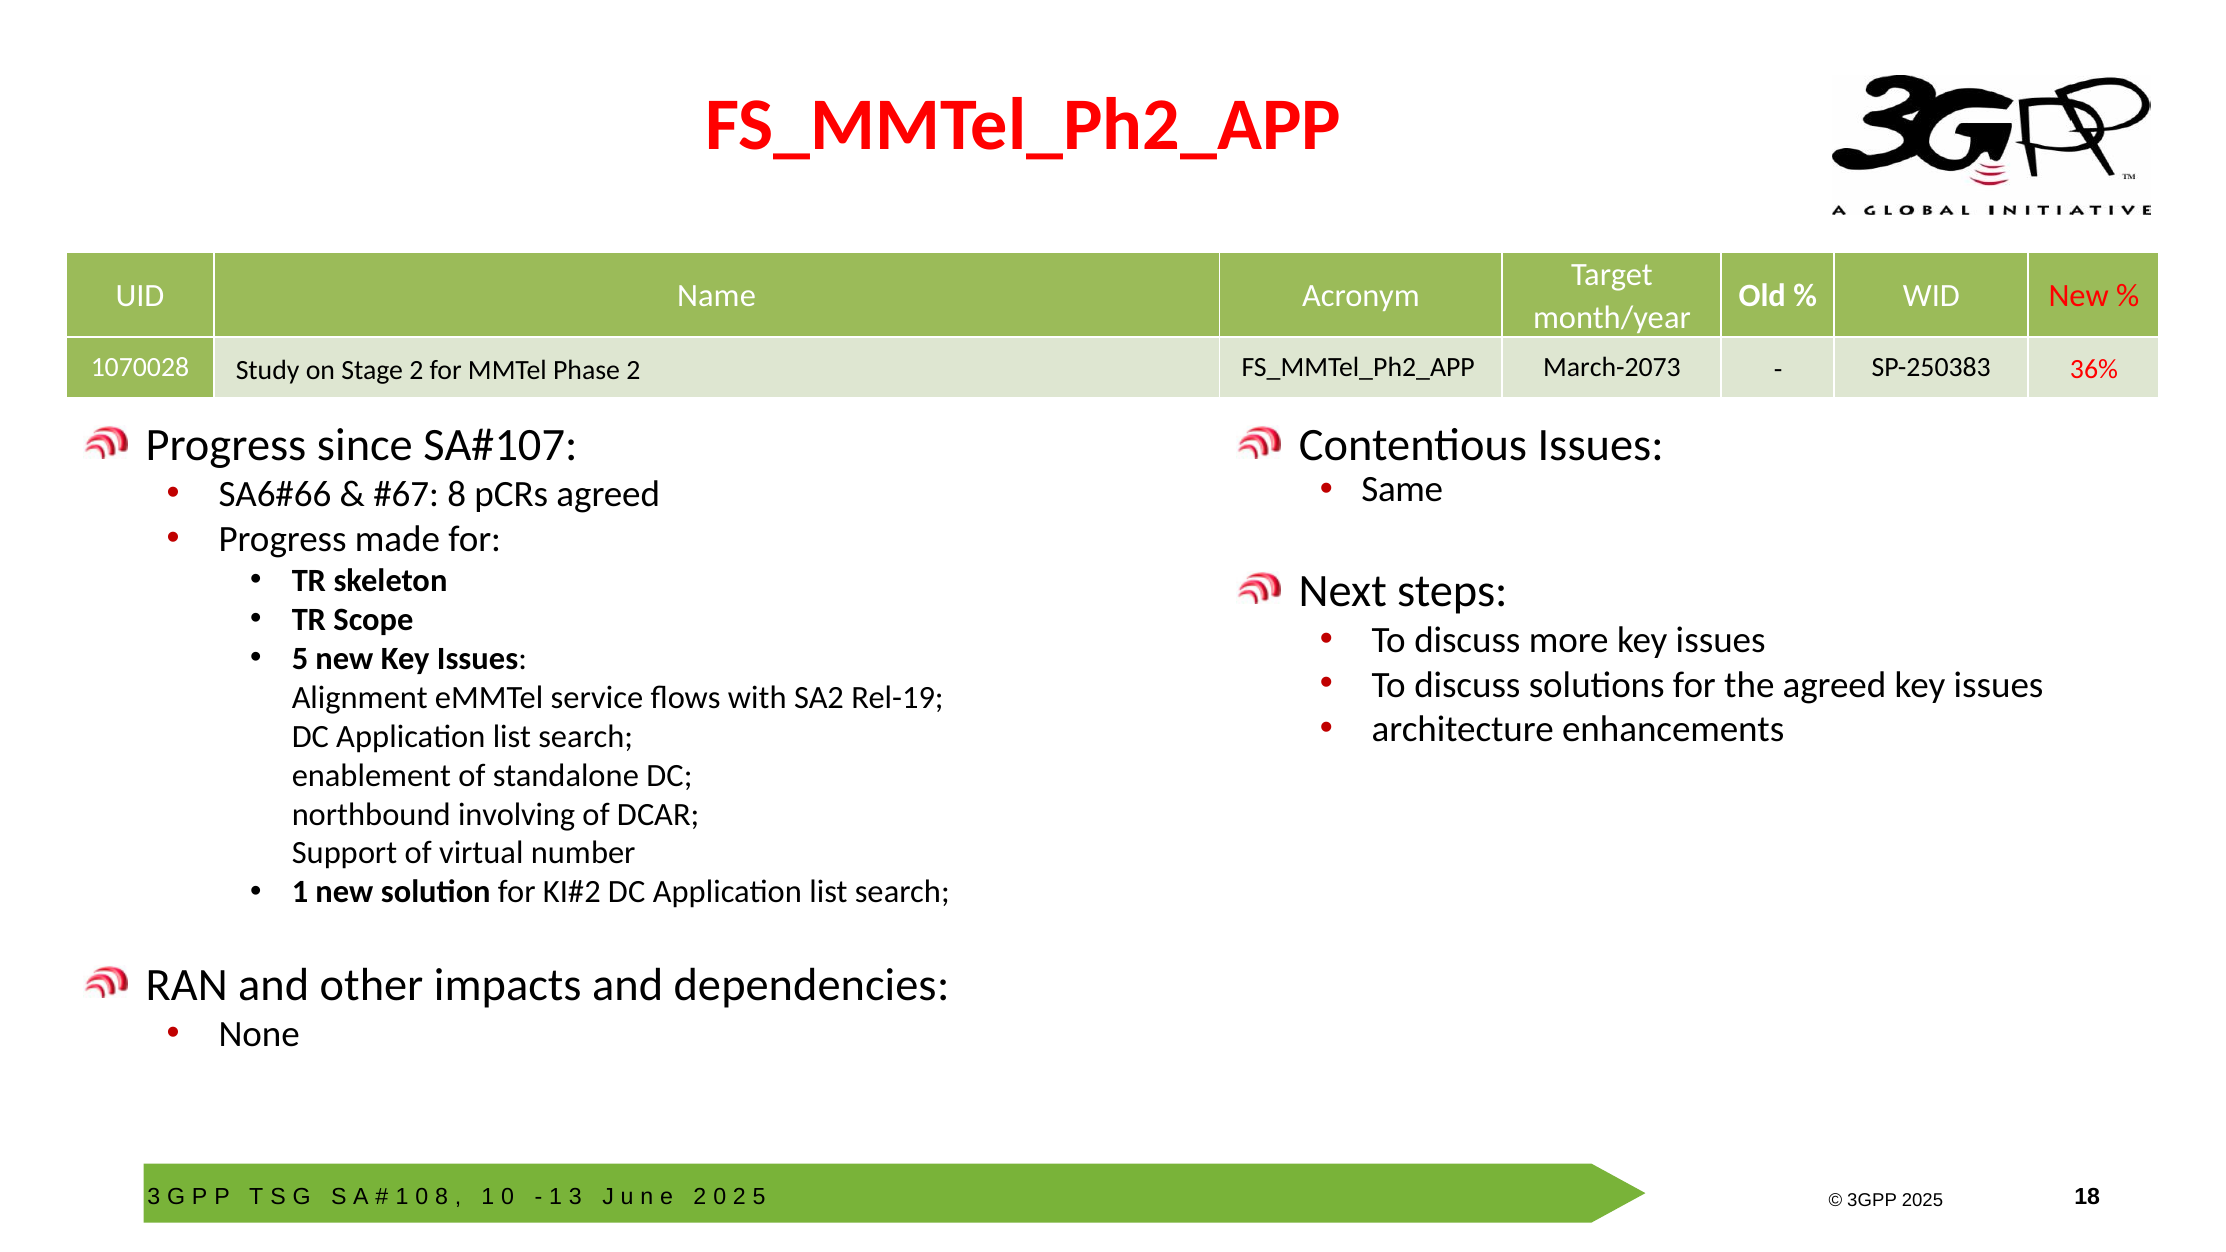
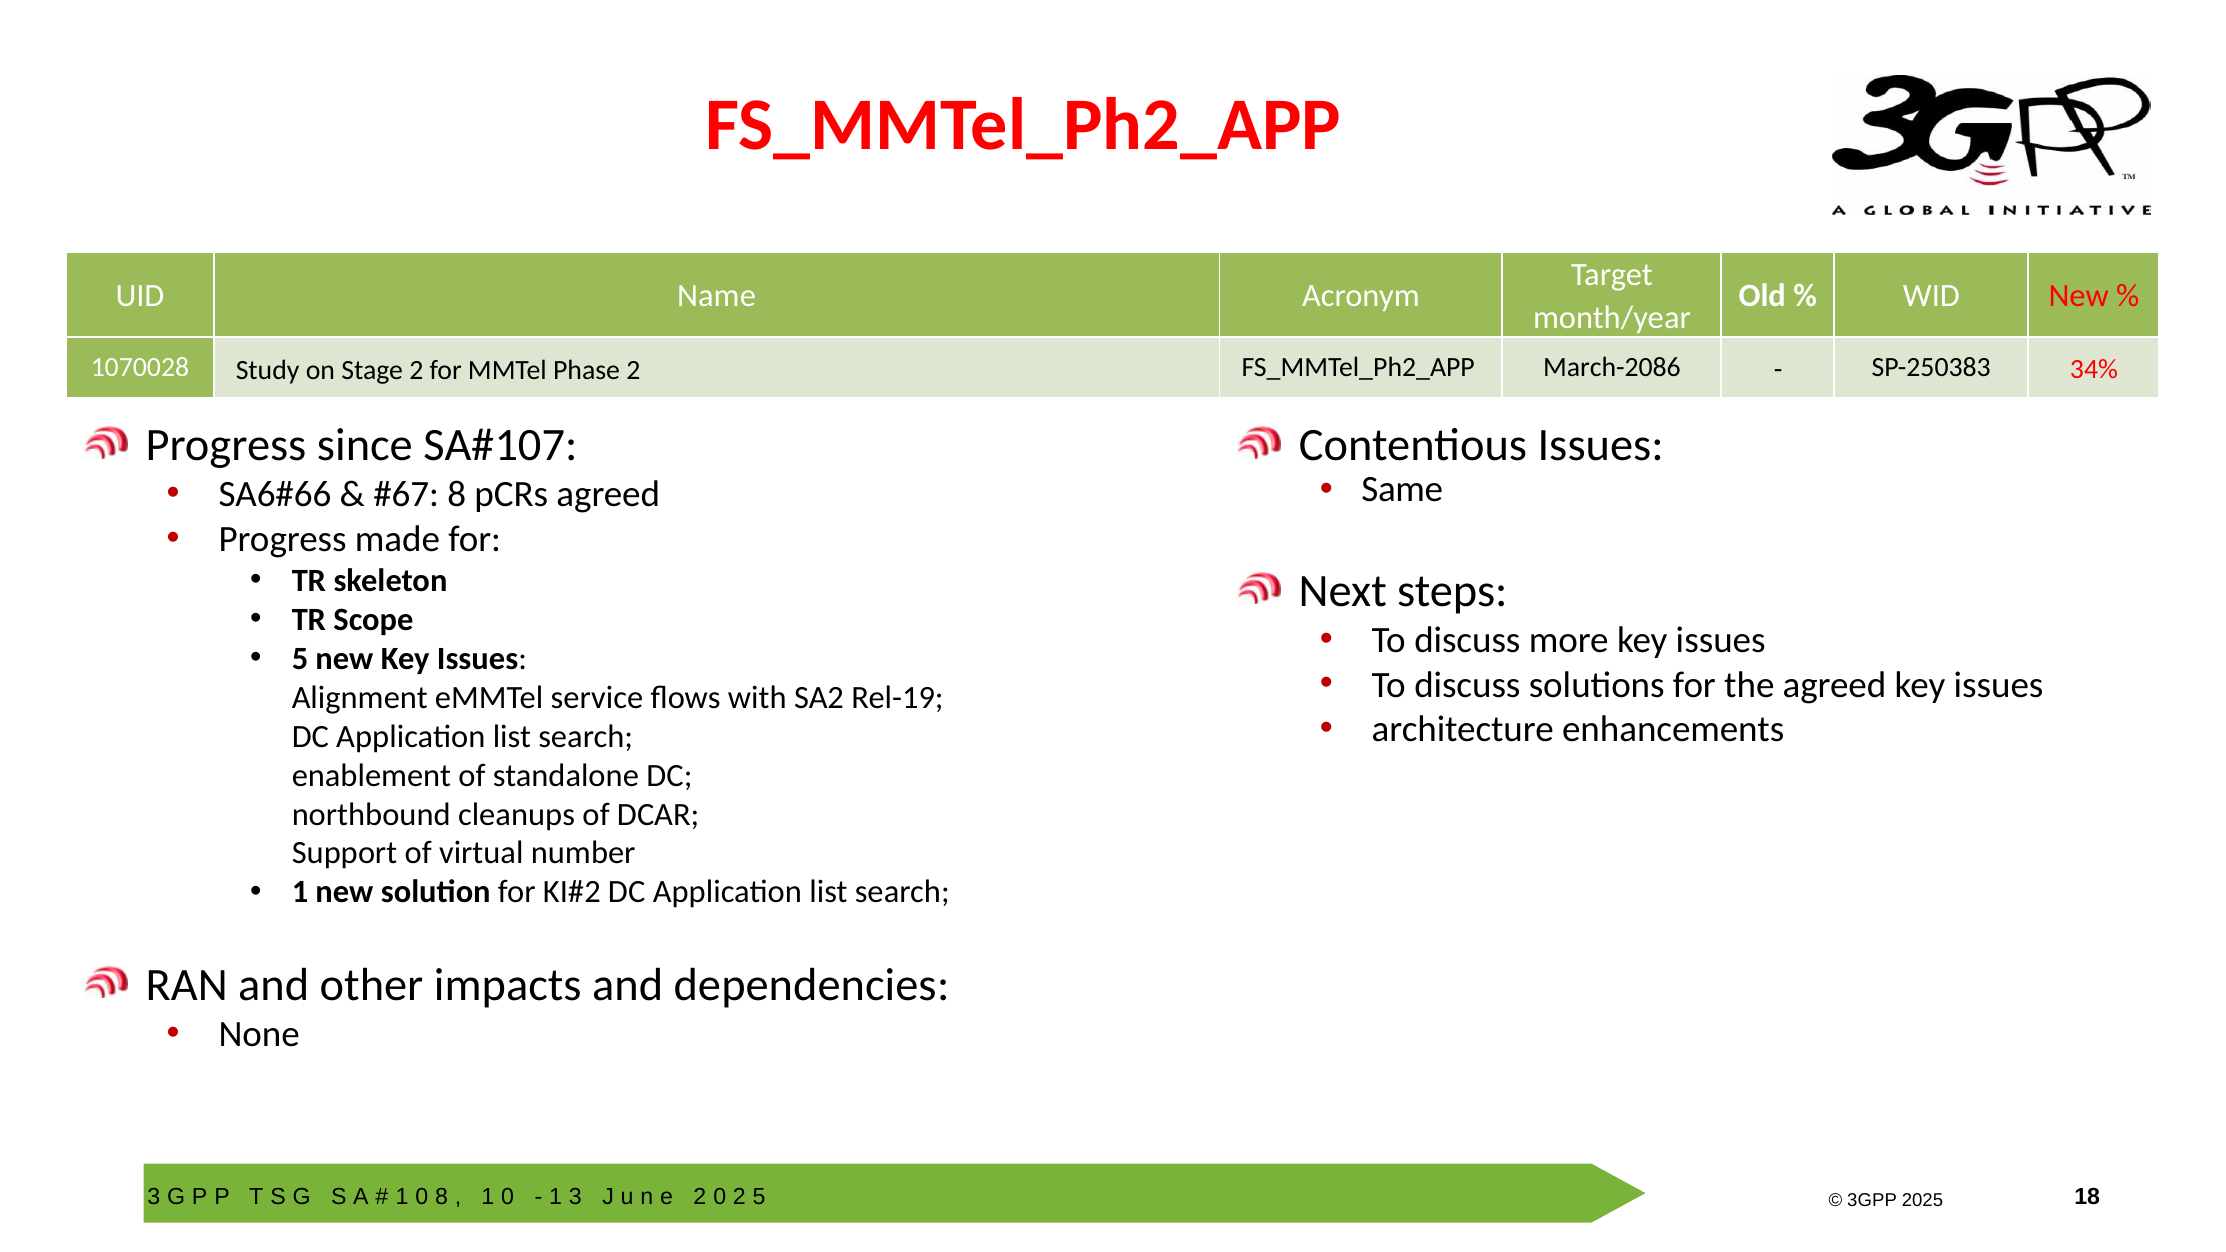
March-2073: March-2073 -> March-2086
36%: 36% -> 34%
involving: involving -> cleanups
